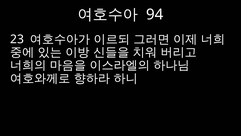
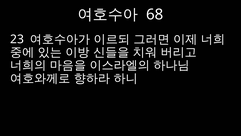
94: 94 -> 68
